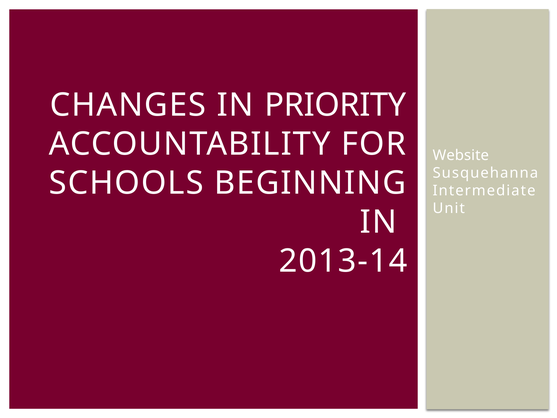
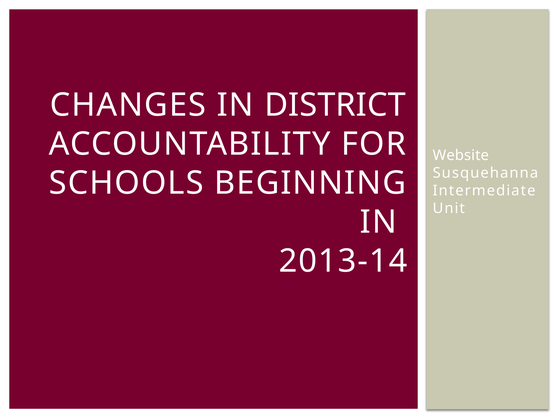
PRIORITY: PRIORITY -> DISTRICT
